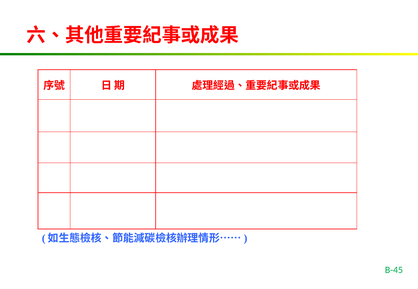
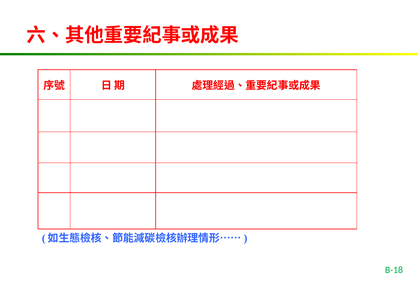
B-45: B-45 -> B-18
